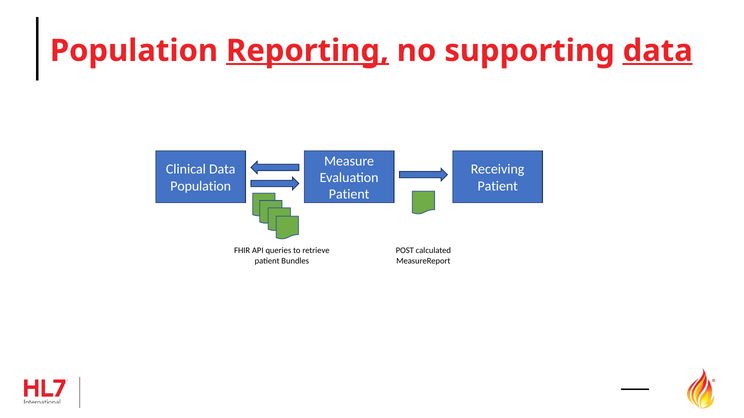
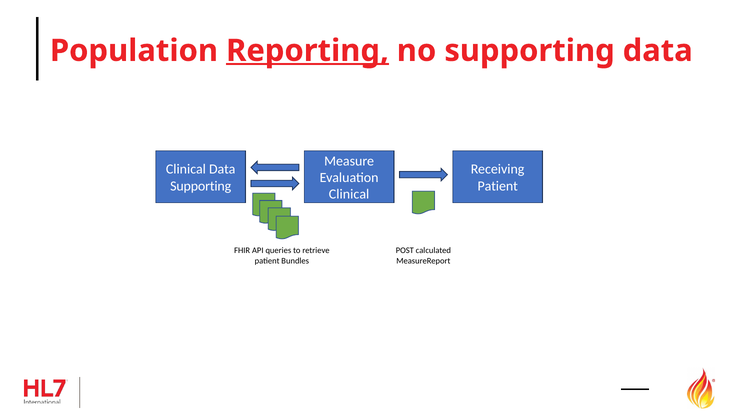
data at (658, 51) underline: present -> none
Population at (201, 186): Population -> Supporting
Patient at (349, 195): Patient -> Clinical
